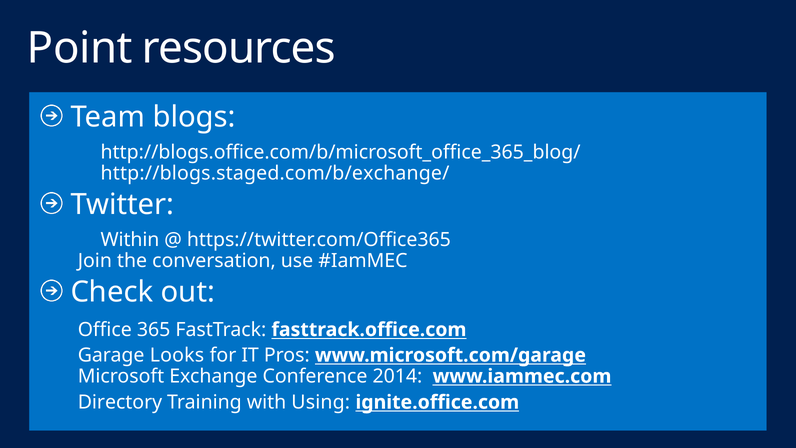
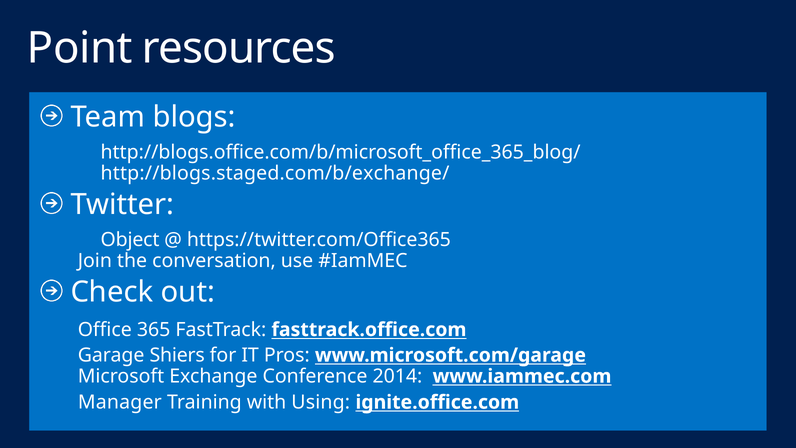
Within: Within -> Object
Looks: Looks -> Shiers
Directory: Directory -> Manager
